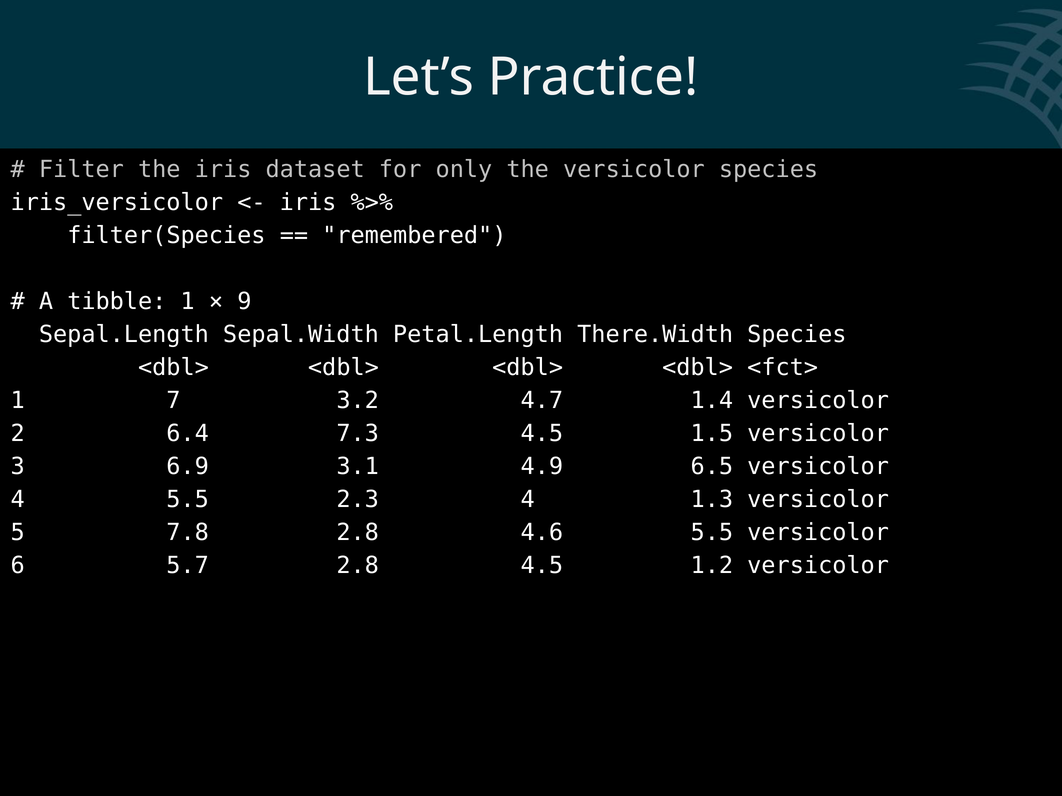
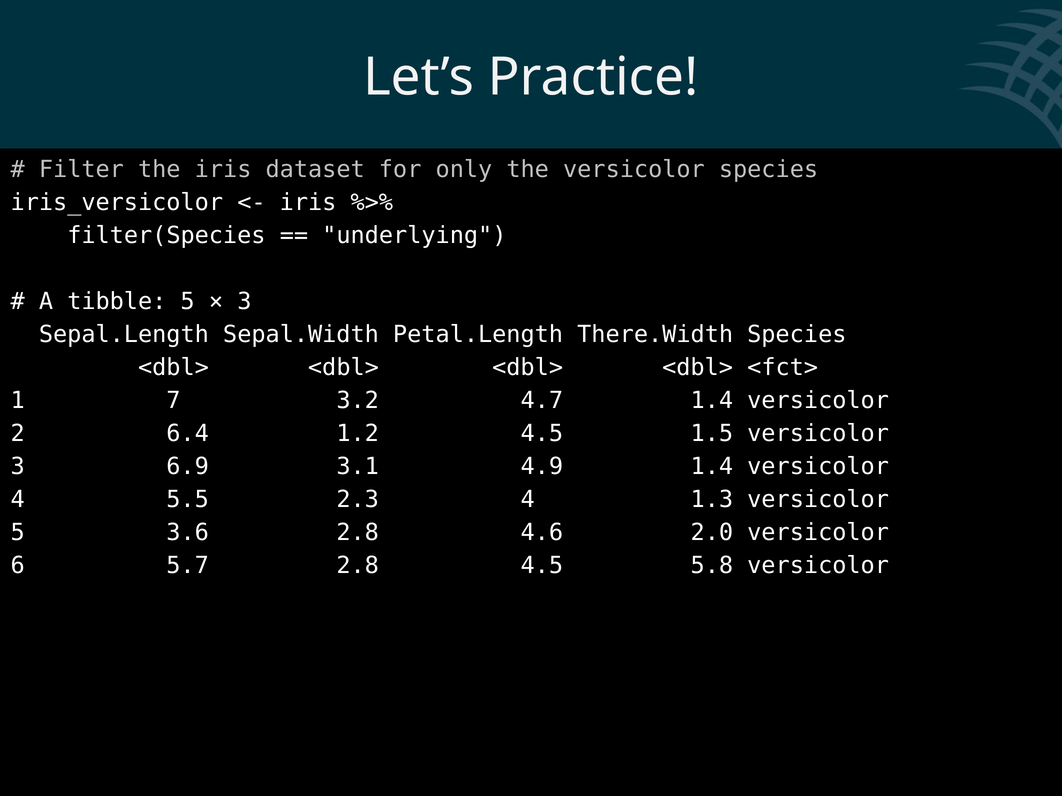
remembered: remembered -> underlying
tibble 1: 1 -> 5
9 at (244, 302): 9 -> 3
7.3: 7.3 -> 1.2
4.9 6.5: 6.5 -> 1.4
7.8: 7.8 -> 3.6
4.6 5.5: 5.5 -> 2.0
1.2: 1.2 -> 5.8
